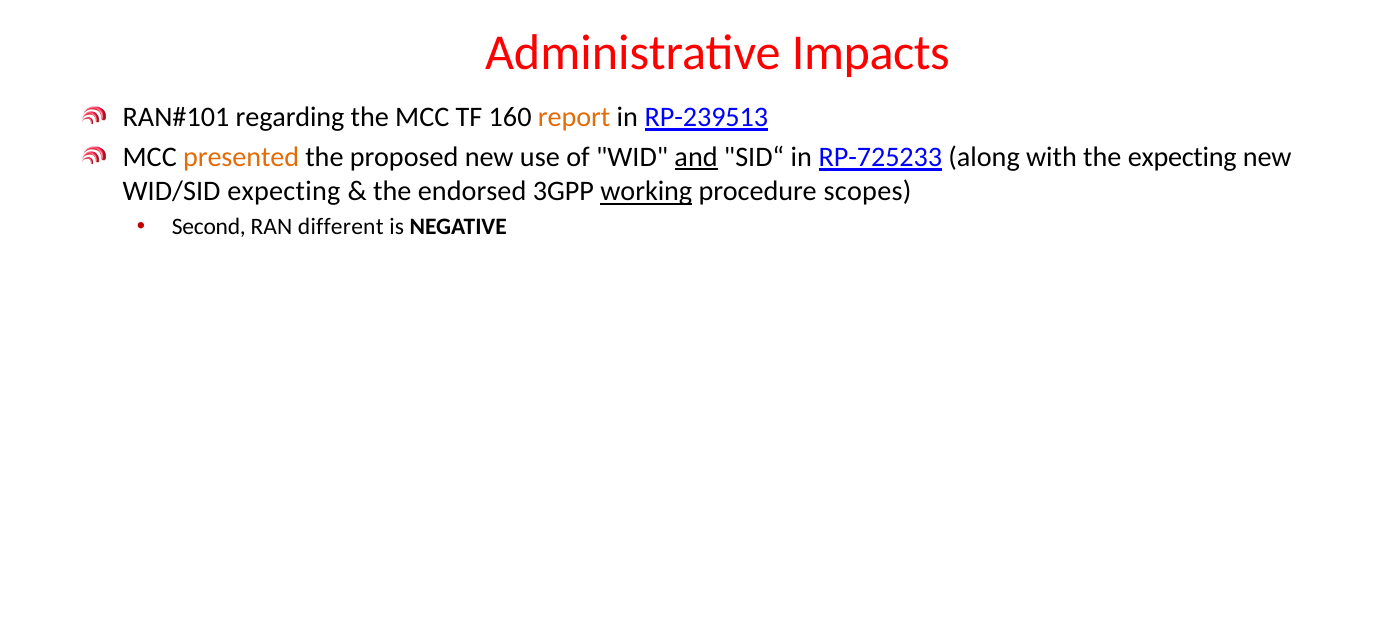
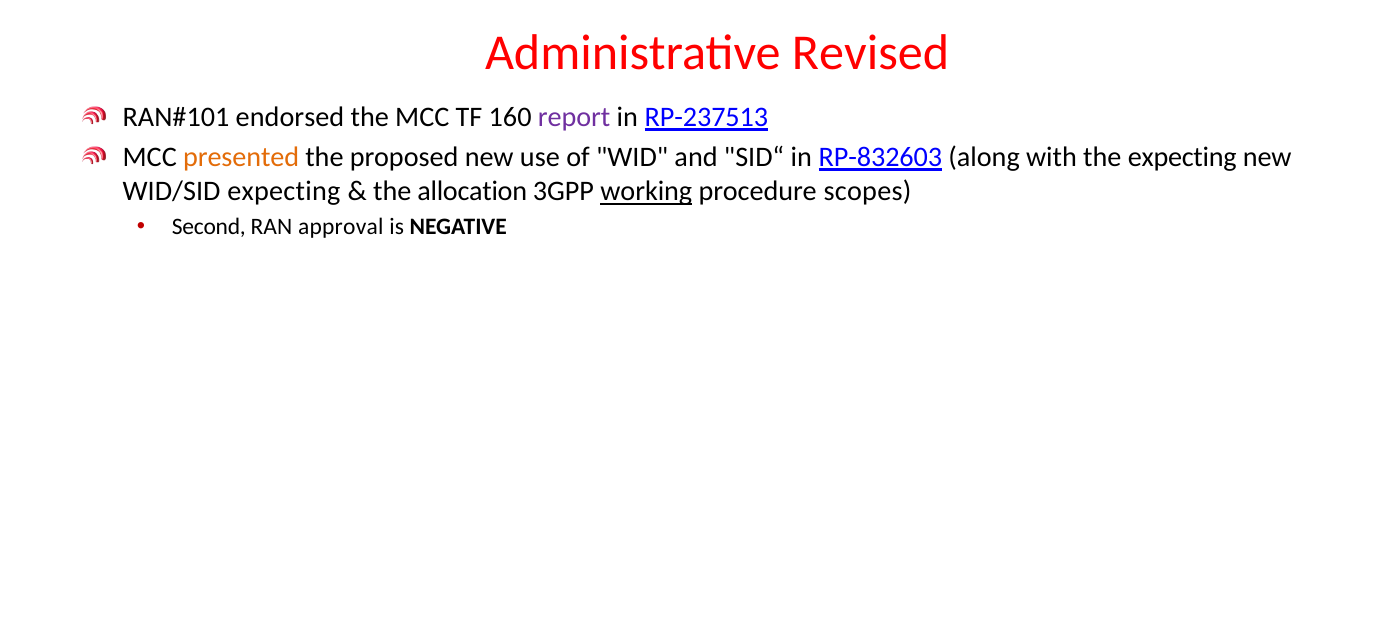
Impacts: Impacts -> Revised
regarding: regarding -> endorsed
report colour: orange -> purple
RP-239513: RP-239513 -> RP-237513
and underline: present -> none
RP-725233: RP-725233 -> RP-832603
endorsed: endorsed -> allocation
different: different -> approval
